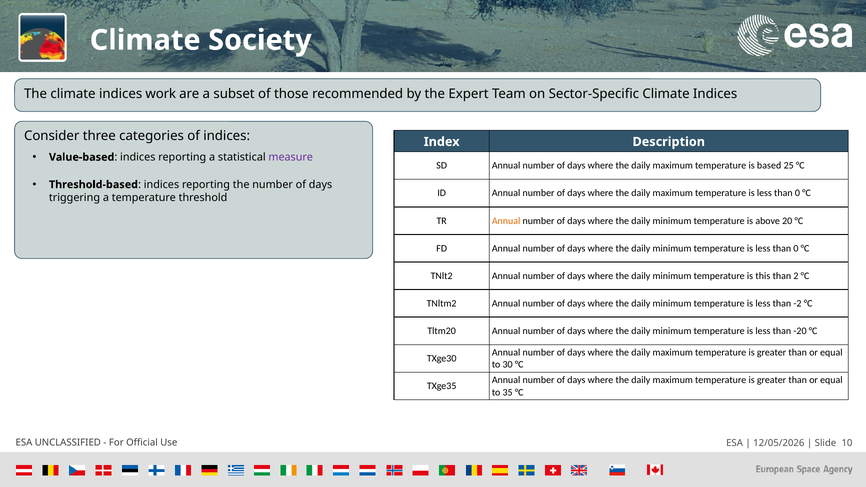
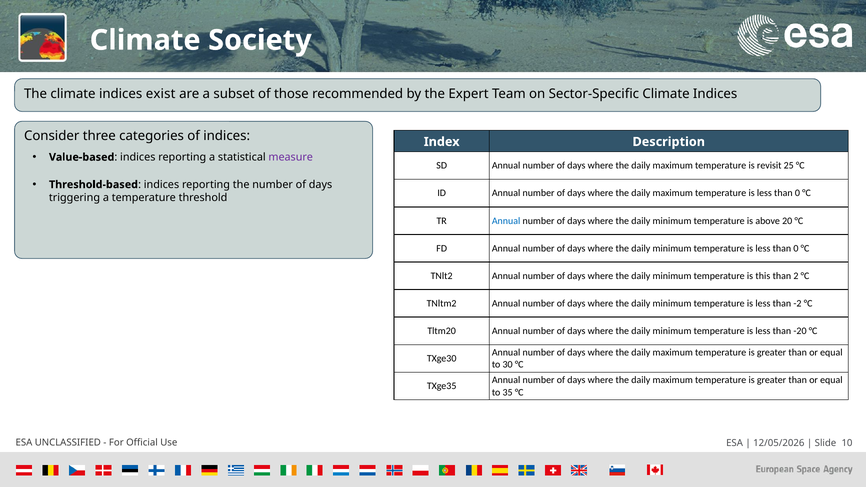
work: work -> exist
based: based -> revisit
Annual at (506, 221) colour: orange -> blue
